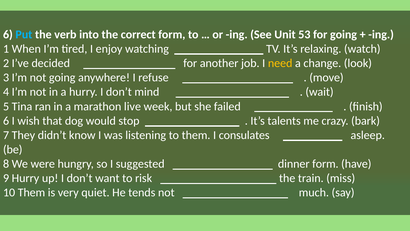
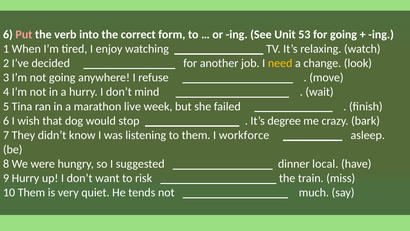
Put colour: light blue -> pink
talents: talents -> degree
consulates: consulates -> workforce
dinner form: form -> local
